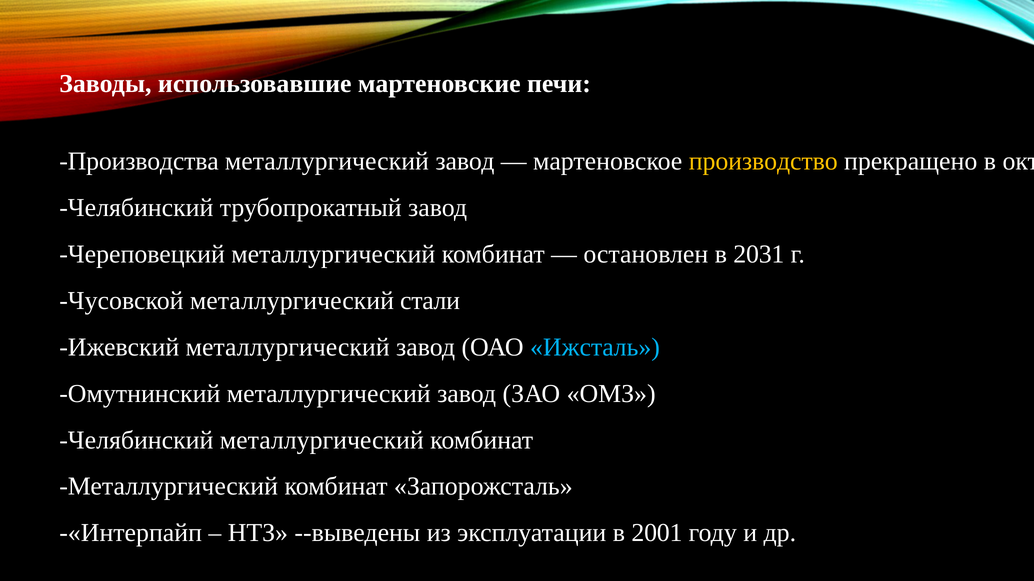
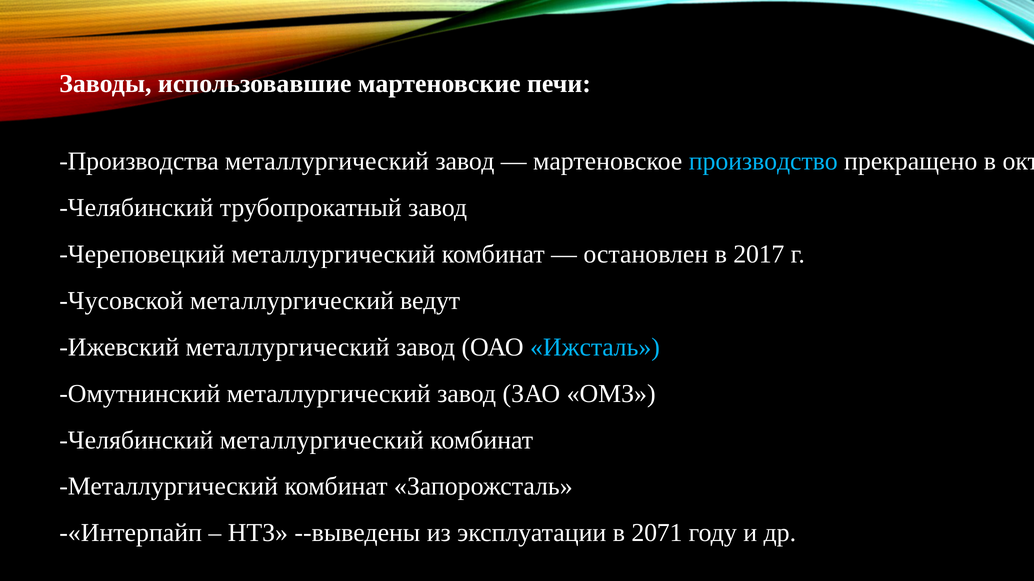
производство colour: yellow -> light blue
2031: 2031 -> 2017
стали: стали -> ведут
2001: 2001 -> 2071
